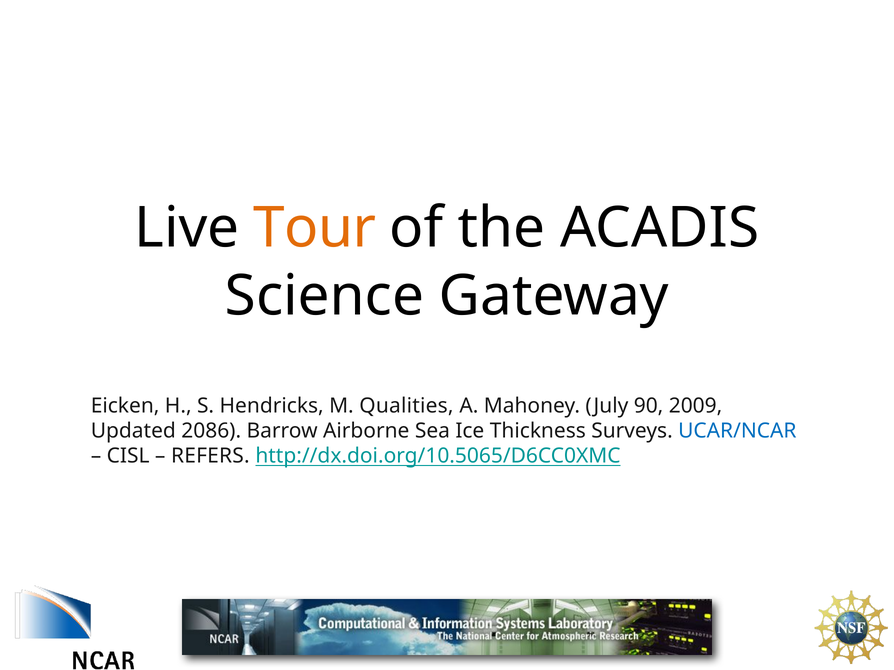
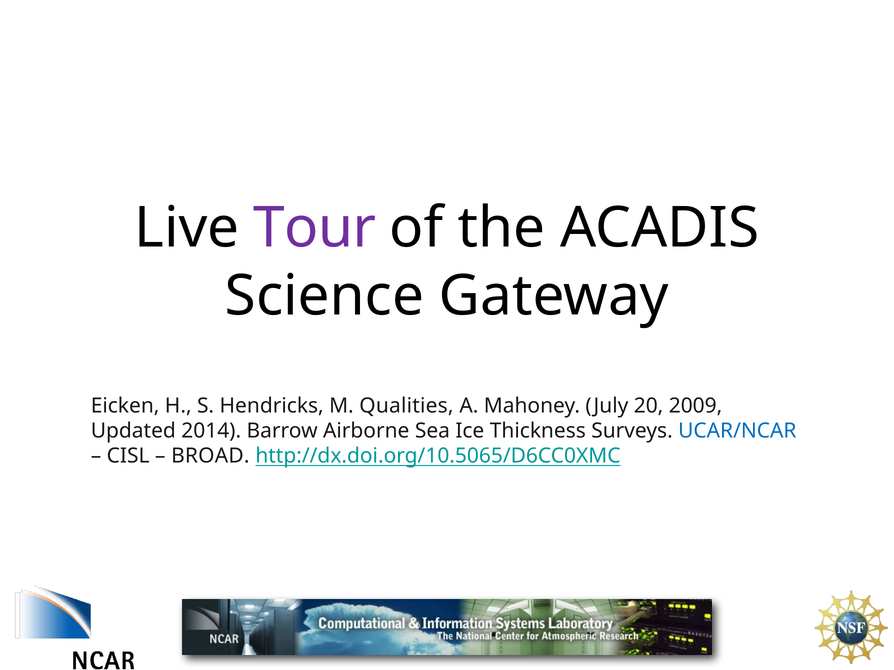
Tour colour: orange -> purple
90: 90 -> 20
2086: 2086 -> 2014
REFERS: REFERS -> BROAD
